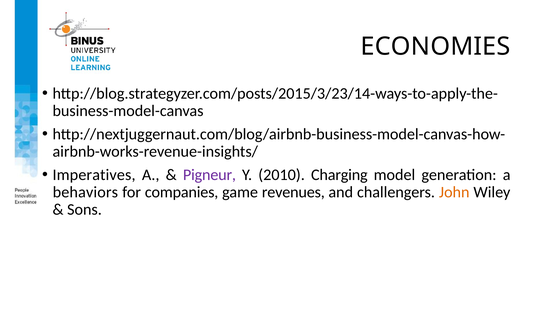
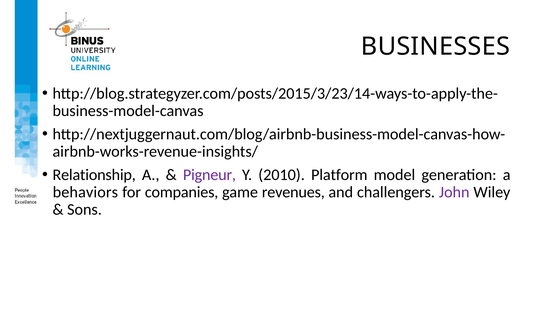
ECONOMIES: ECONOMIES -> BUSINESSES
Imperatives: Imperatives -> Relationship
Charging: Charging -> Platform
John colour: orange -> purple
